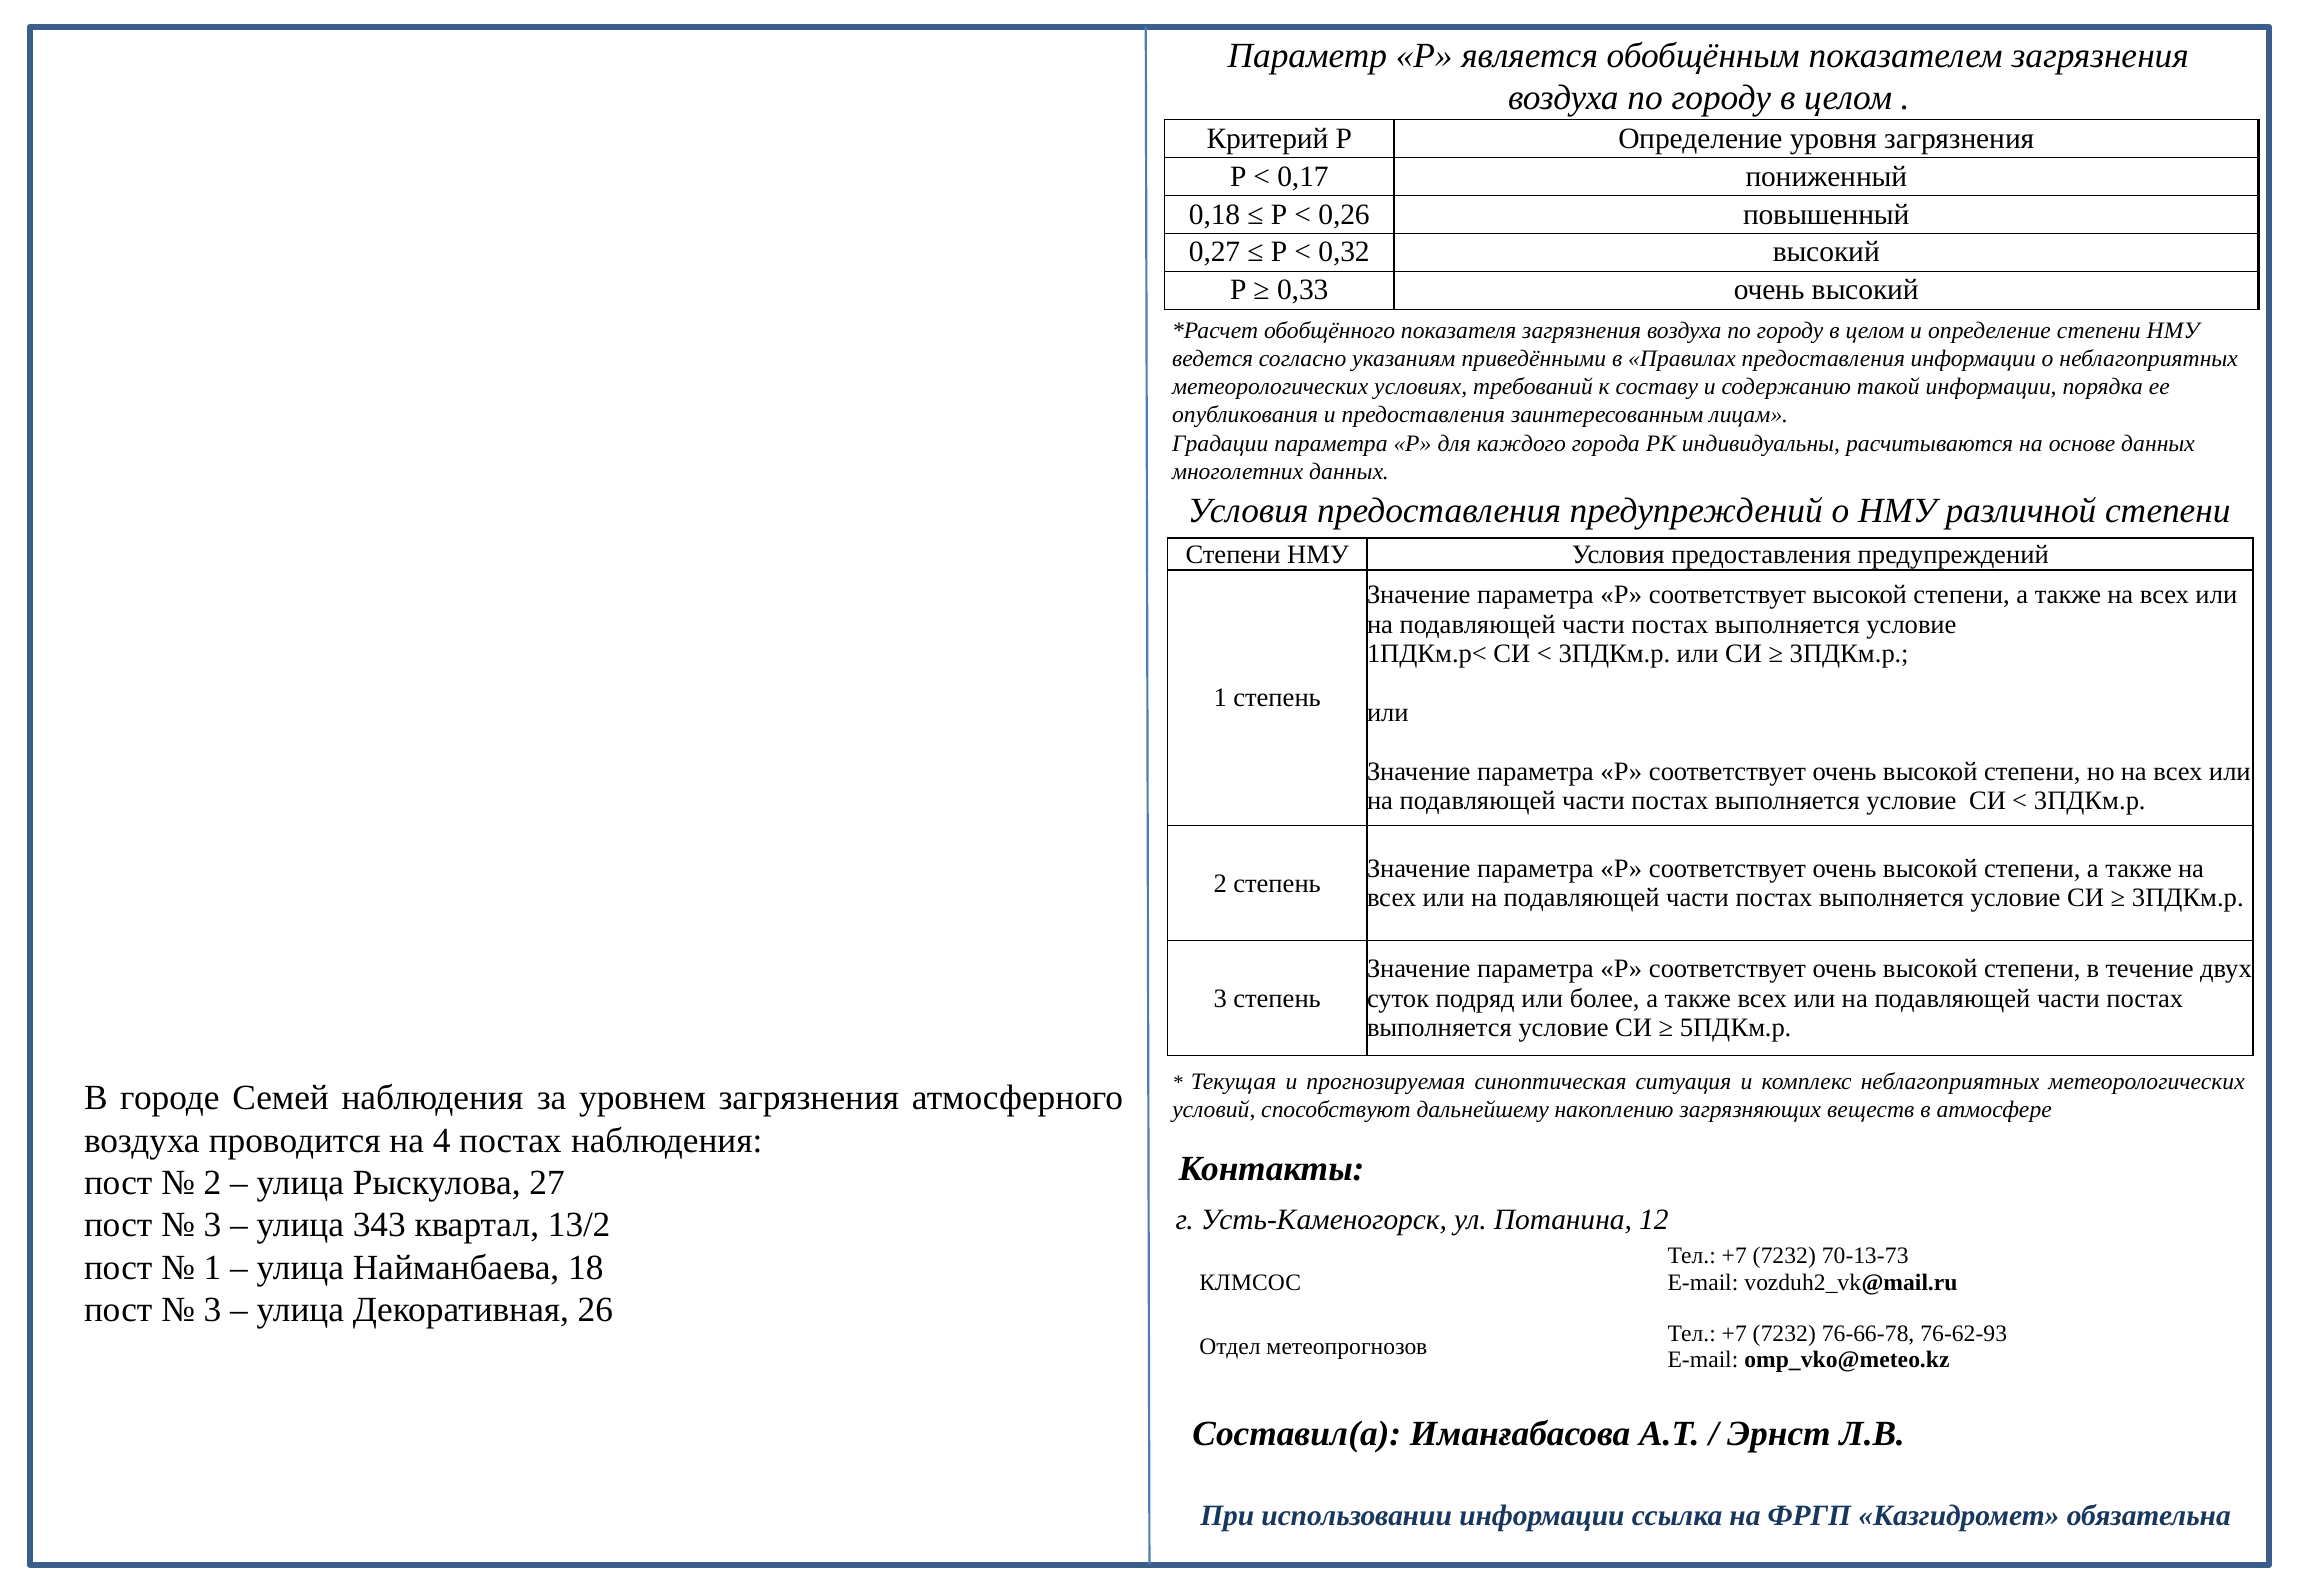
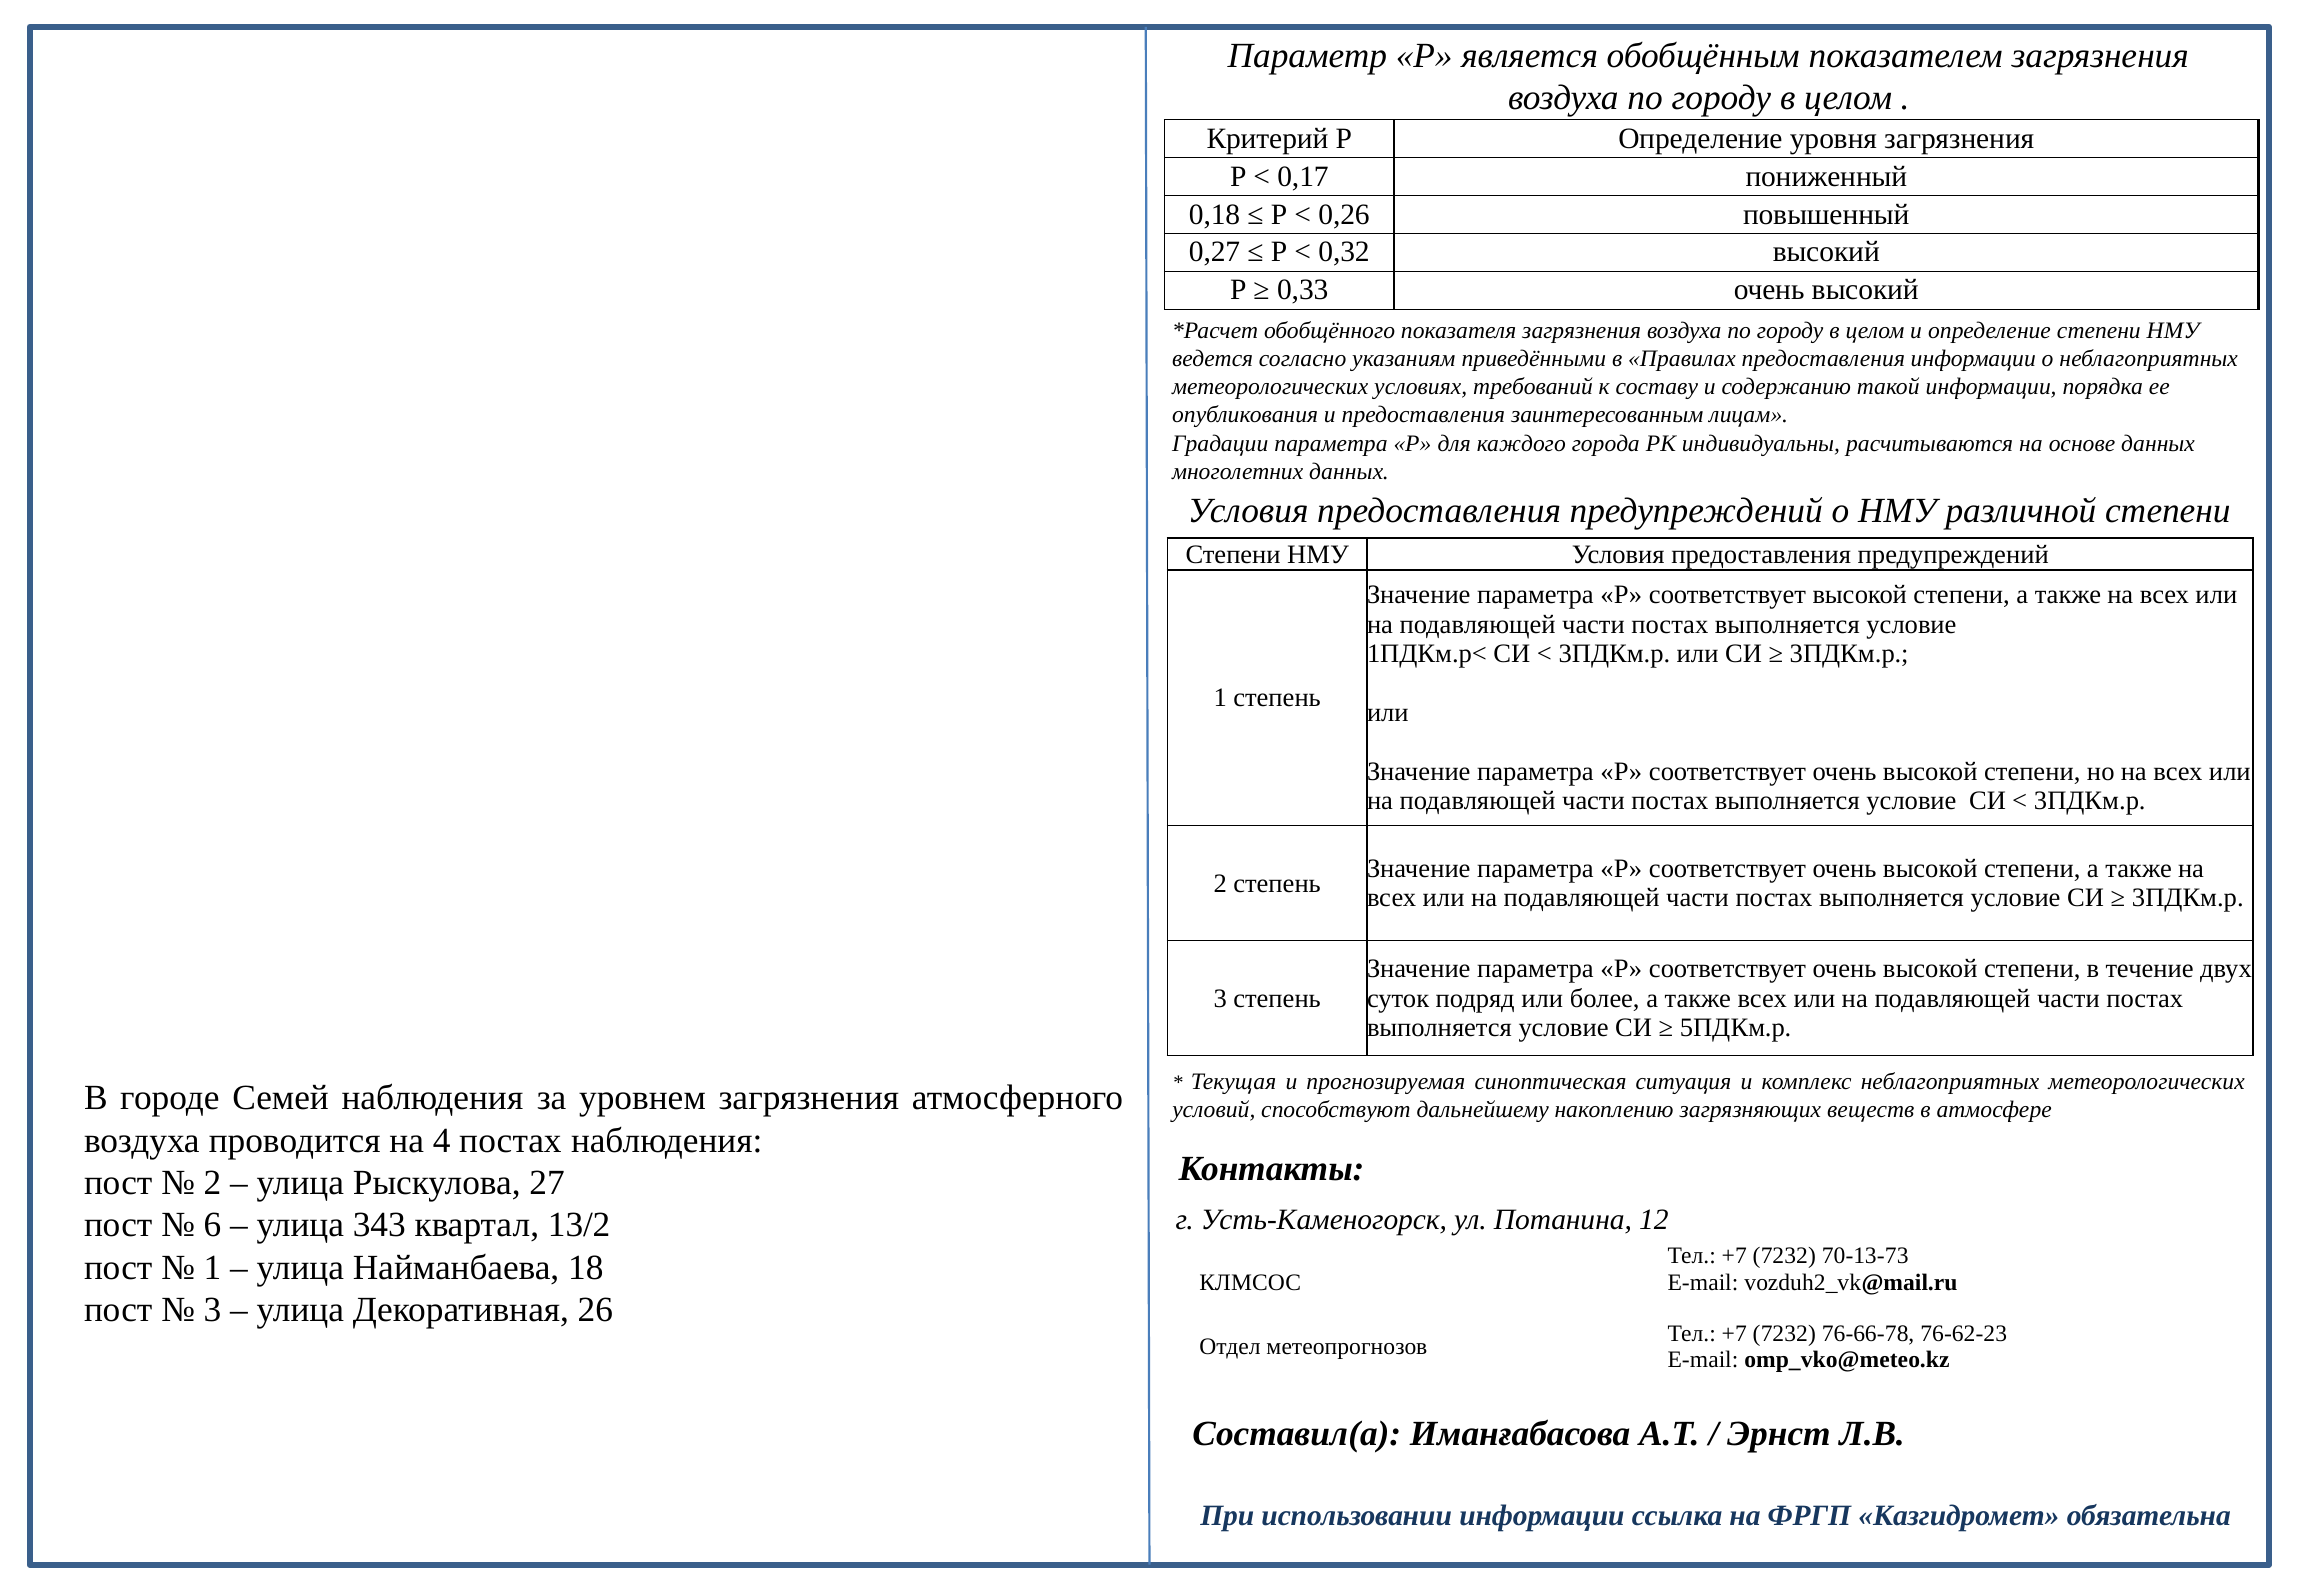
3 at (213, 1225): 3 -> 6
76-62-93: 76-62-93 -> 76-62-23
